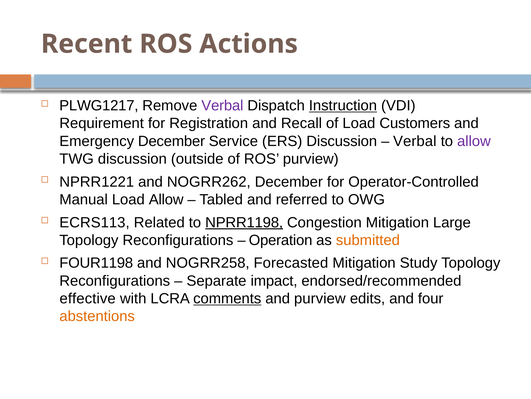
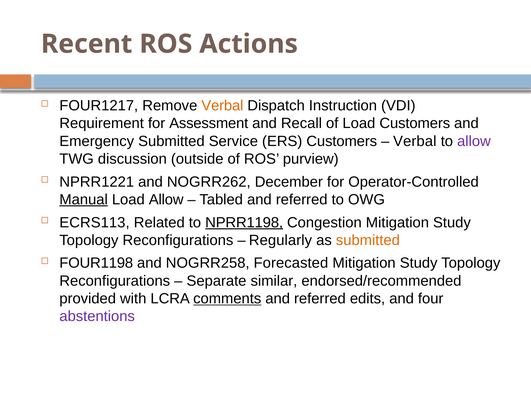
PLWG1217: PLWG1217 -> FOUR1217
Verbal at (222, 105) colour: purple -> orange
Instruction underline: present -> none
Registration: Registration -> Assessment
Emergency December: December -> Submitted
ERS Discussion: Discussion -> Customers
Manual underline: none -> present
Congestion Mitigation Large: Large -> Study
Operation: Operation -> Regularly
impact: impact -> similar
effective: effective -> provided
purview at (320, 298): purview -> referred
abstentions colour: orange -> purple
